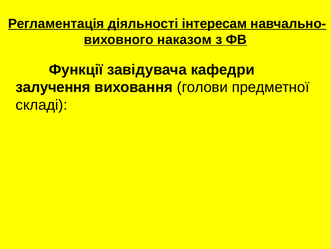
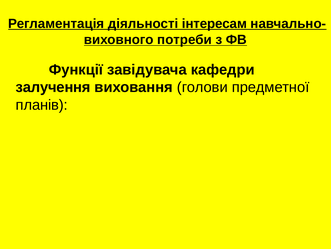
наказом: наказом -> потреби
складі: складі -> планів
